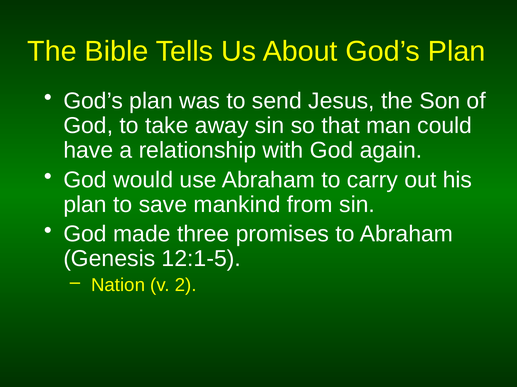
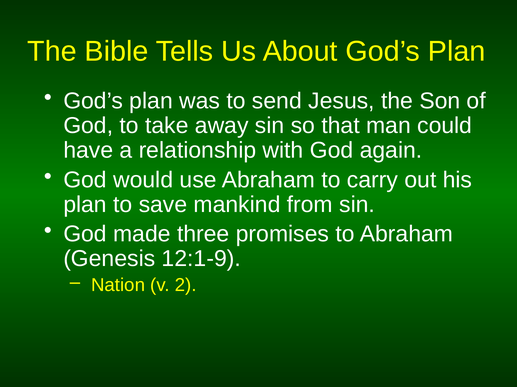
12:1-5: 12:1-5 -> 12:1-9
